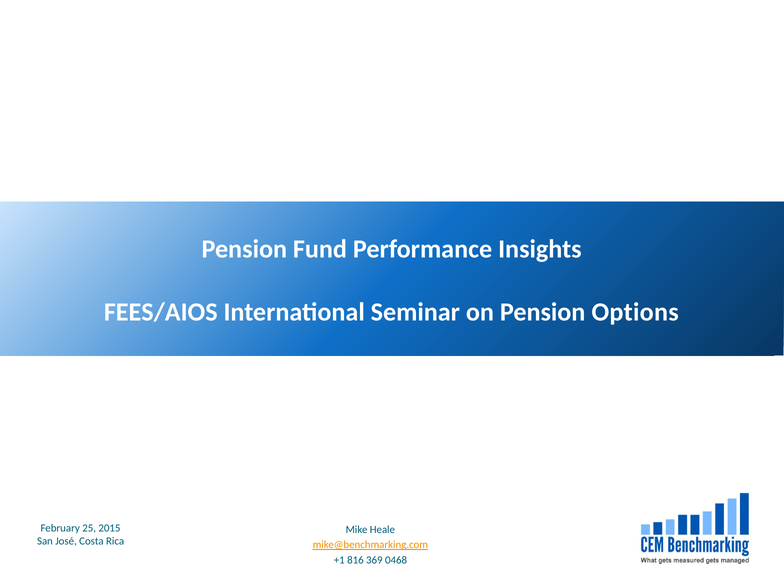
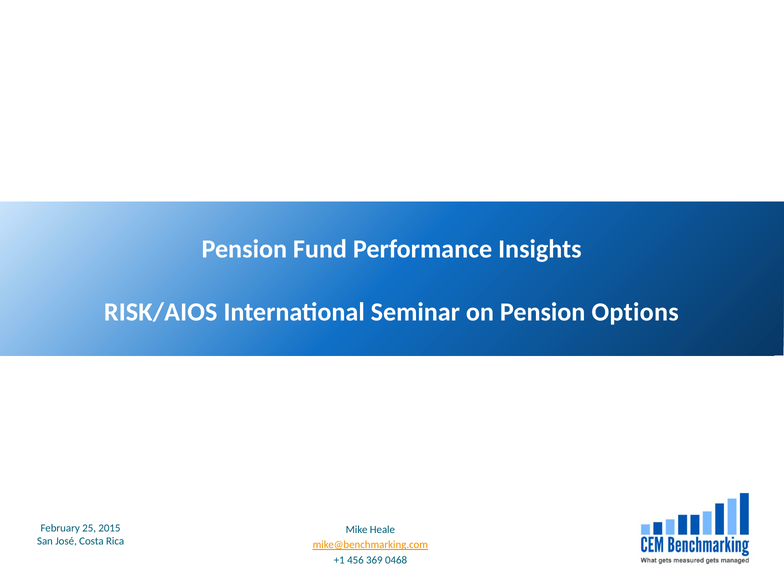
FEES/AIOS: FEES/AIOS -> RISK/AIOS
816: 816 -> 456
